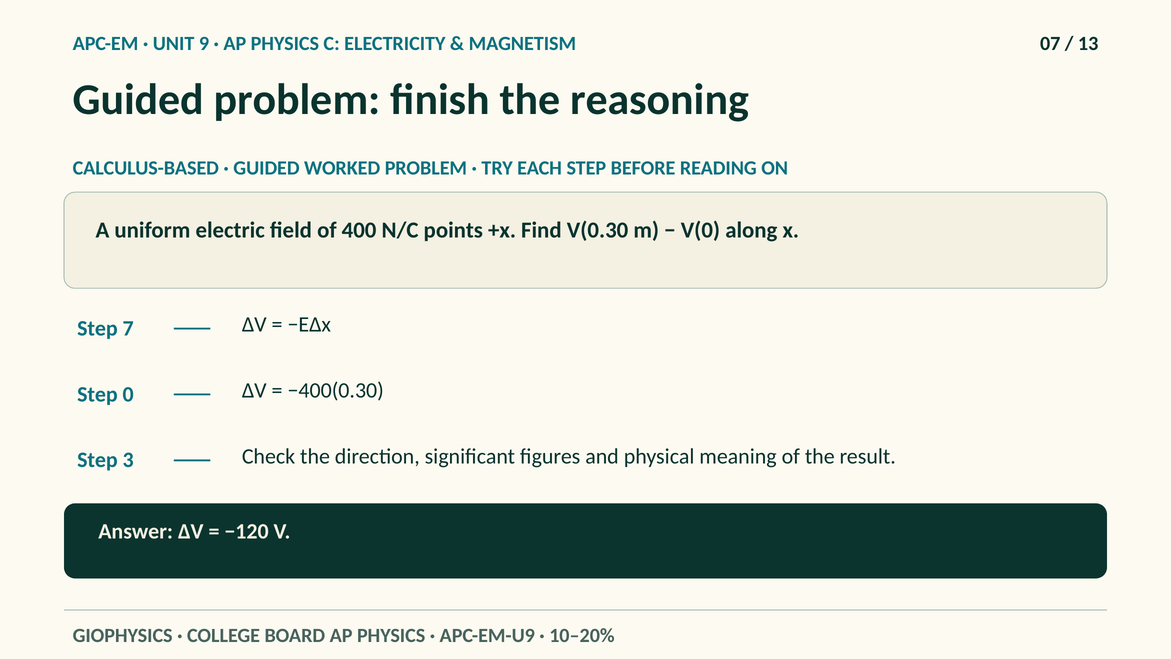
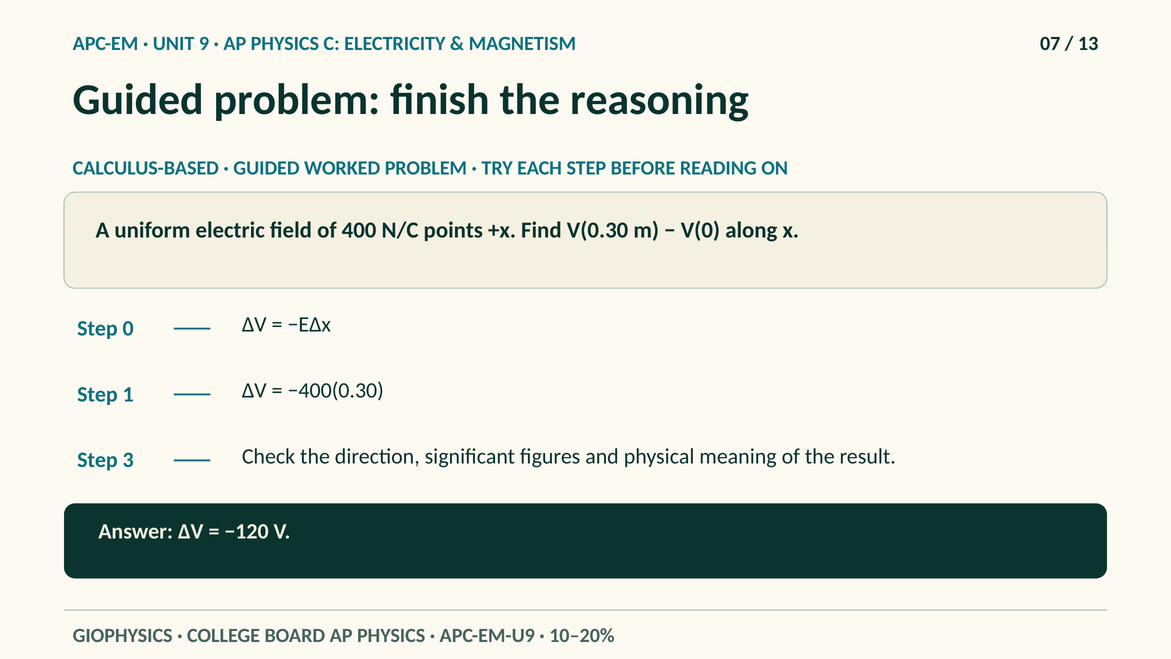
7: 7 -> 0
0: 0 -> 1
